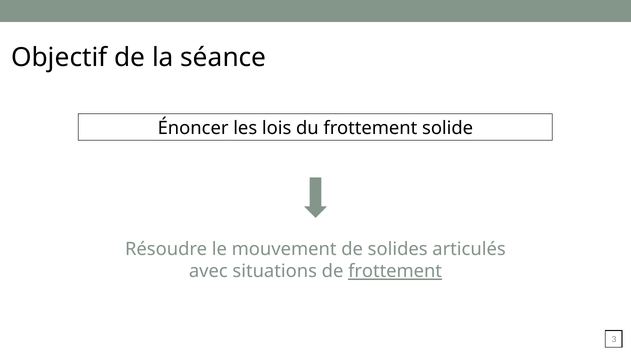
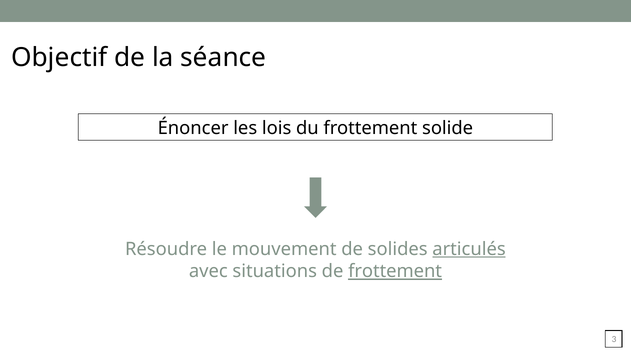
articulés underline: none -> present
